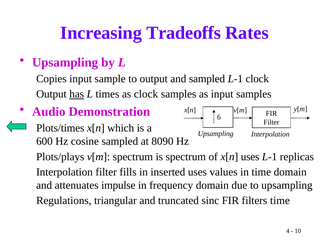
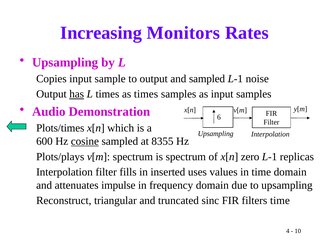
Tradeoffs: Tradeoffs -> Monitors
L-1 clock: clock -> noise
as clock: clock -> times
cosine underline: none -> present
8090: 8090 -> 8355
x[n uses: uses -> zero
Regulations: Regulations -> Reconstruct
